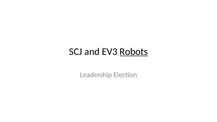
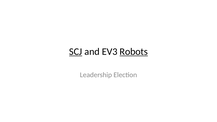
SCJ underline: none -> present
